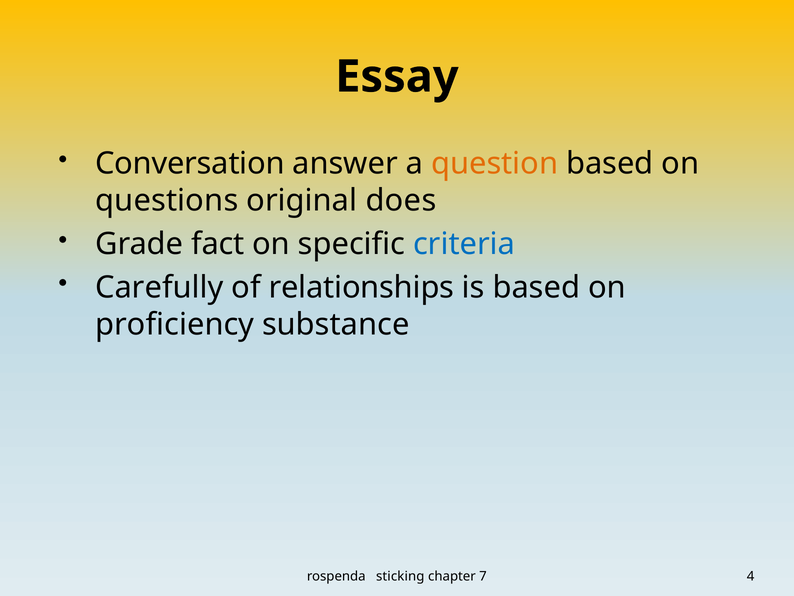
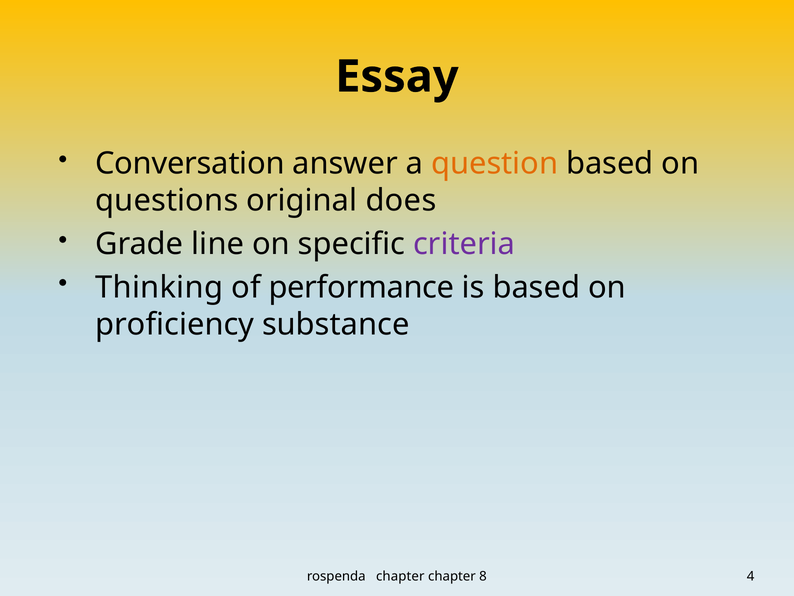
fact: fact -> line
criteria colour: blue -> purple
Carefully: Carefully -> Thinking
relationships: relationships -> performance
rospenda sticking: sticking -> chapter
7: 7 -> 8
